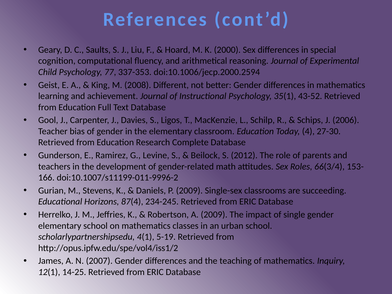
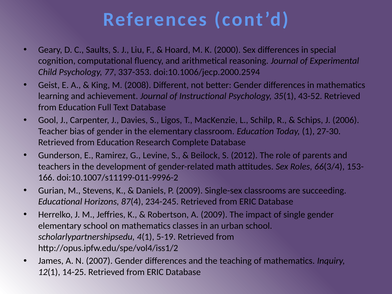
4: 4 -> 1
